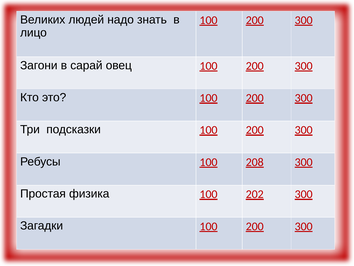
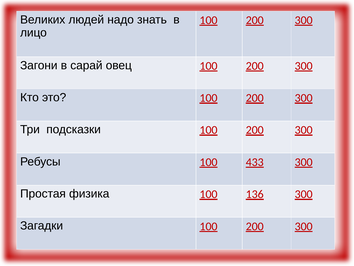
208: 208 -> 433
202: 202 -> 136
